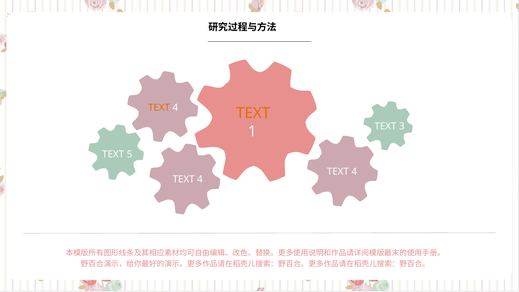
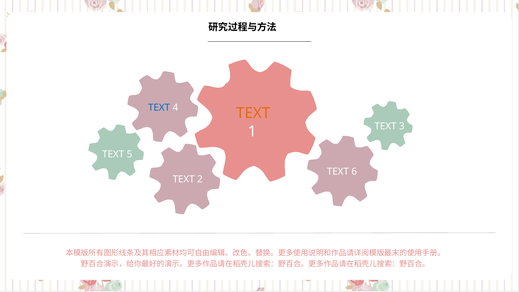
TEXT at (159, 108) colour: orange -> blue
4 at (354, 172): 4 -> 6
4 at (200, 179): 4 -> 2
